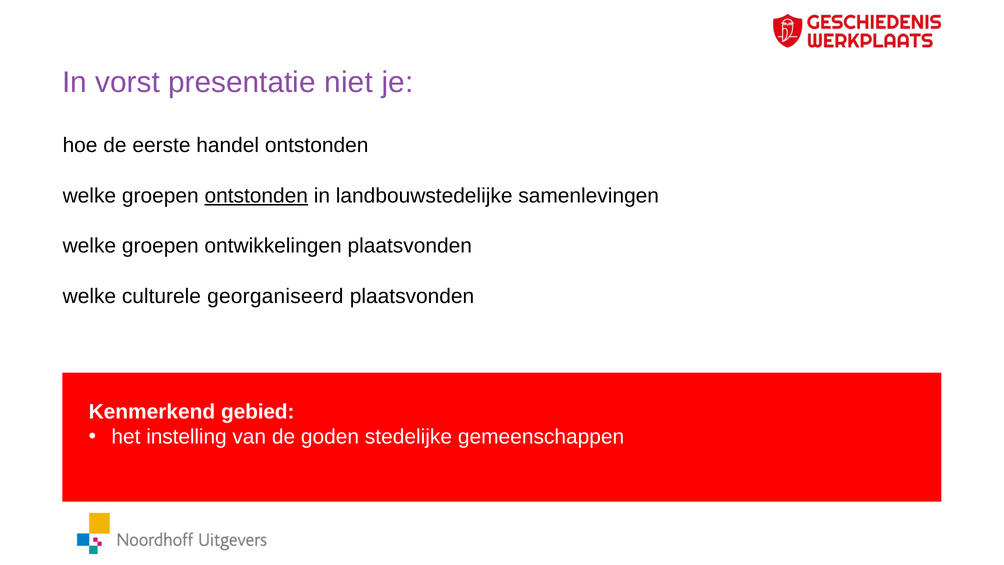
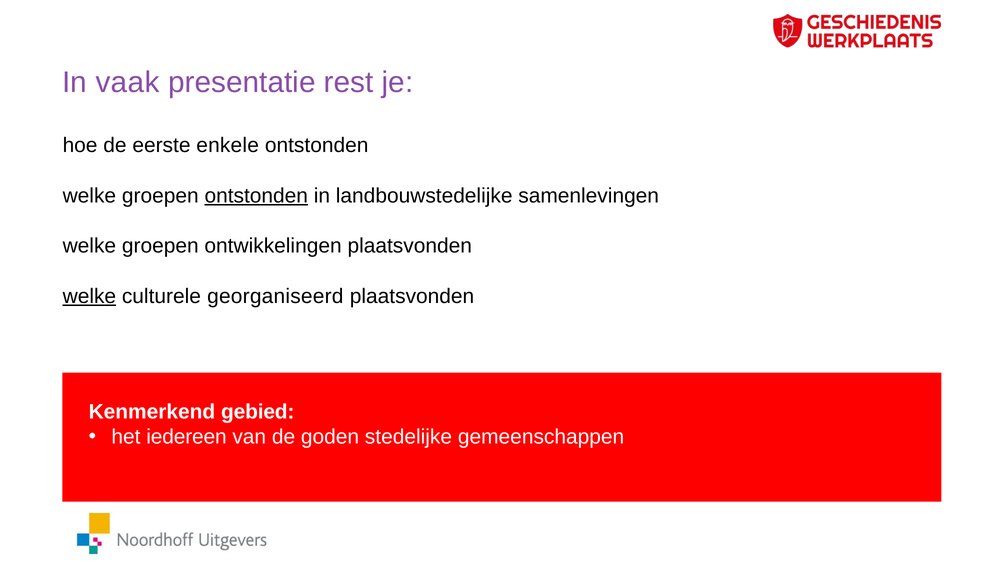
vorst: vorst -> vaak
niet: niet -> rest
handel: handel -> enkele
welke at (89, 296) underline: none -> present
instelling: instelling -> iedereen
